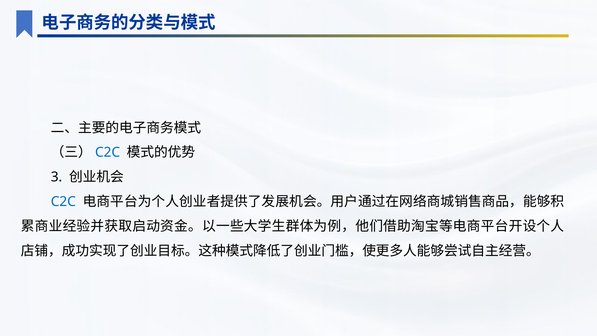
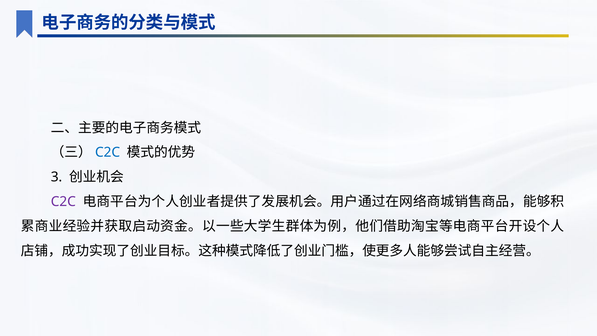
C2C at (63, 202) colour: blue -> purple
